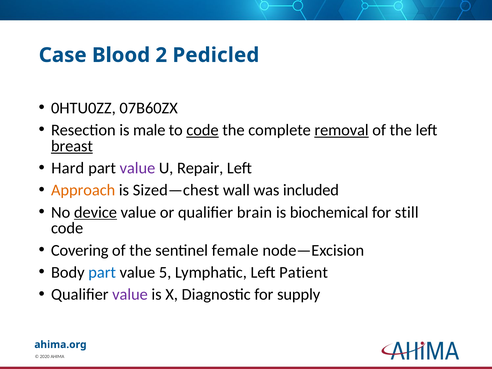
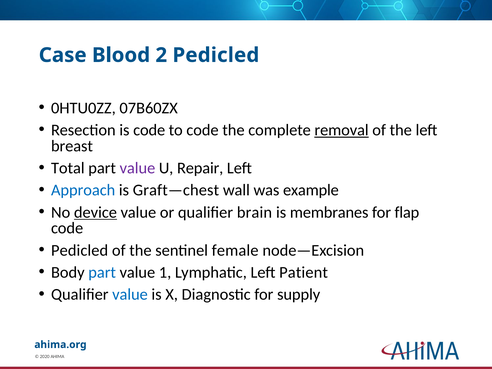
is male: male -> code
code at (203, 130) underline: present -> none
breast underline: present -> none
Hard: Hard -> Total
Approach colour: orange -> blue
Sized—chest: Sized—chest -> Graft—chest
included: included -> example
biochemical: biochemical -> membranes
still: still -> flap
Covering at (80, 250): Covering -> Pedicled
5: 5 -> 1
value at (130, 294) colour: purple -> blue
